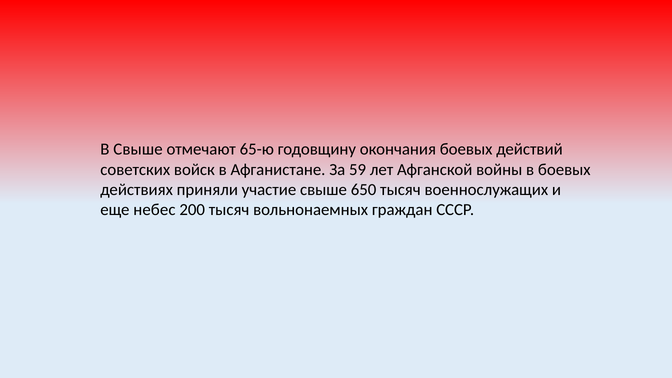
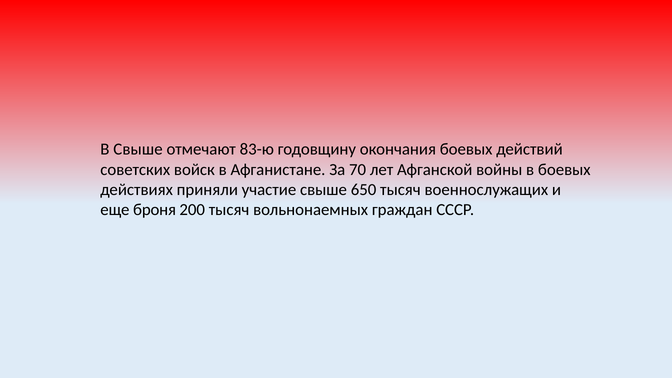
65-ю: 65-ю -> 83-ю
59: 59 -> 70
небес: небес -> броня
